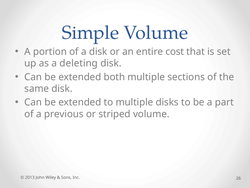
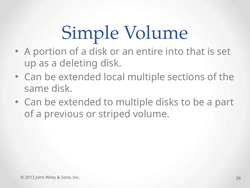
cost: cost -> into
both: both -> local
